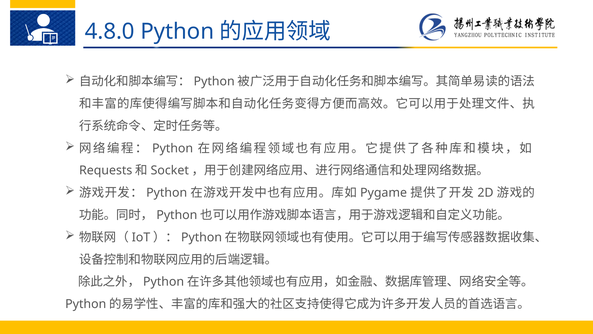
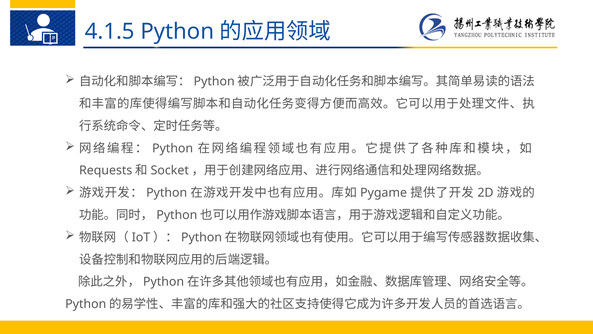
4.8.0: 4.8.0 -> 4.1.5
